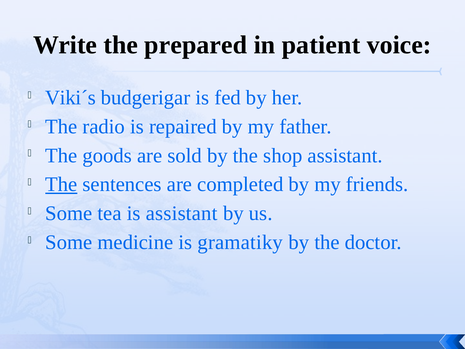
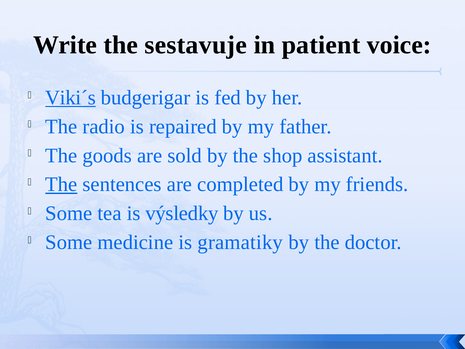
prepared: prepared -> sestavuje
Viki´s underline: none -> present
is assistant: assistant -> výsledky
